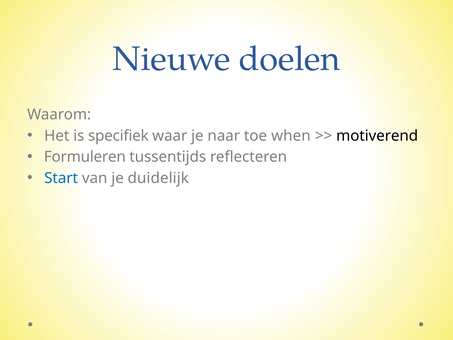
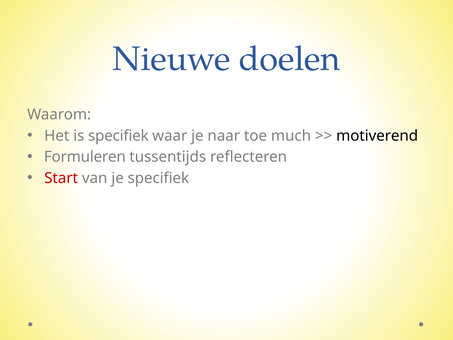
when: when -> much
Start colour: blue -> red
je duidelijk: duidelijk -> specifiek
